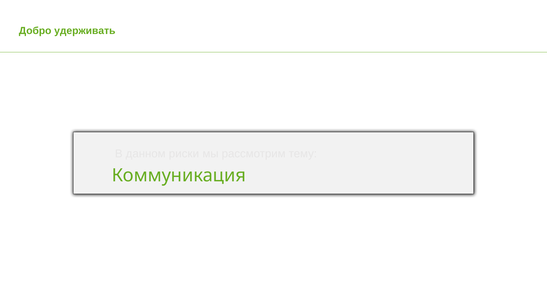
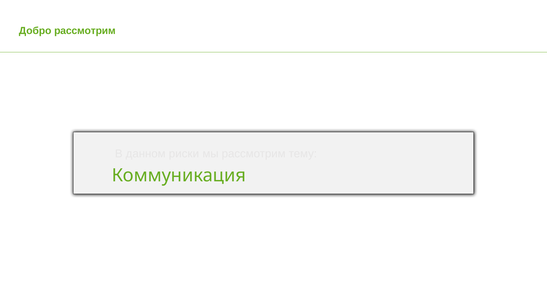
Добро удерживать: удерживать -> рассмотрим
